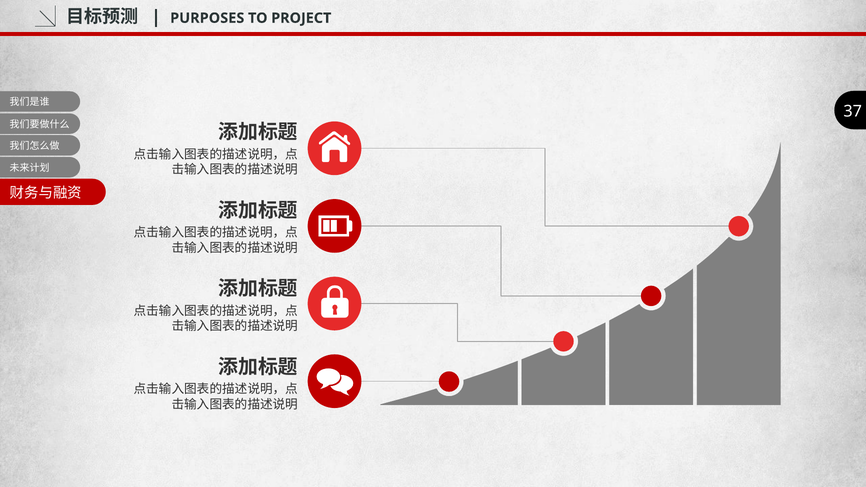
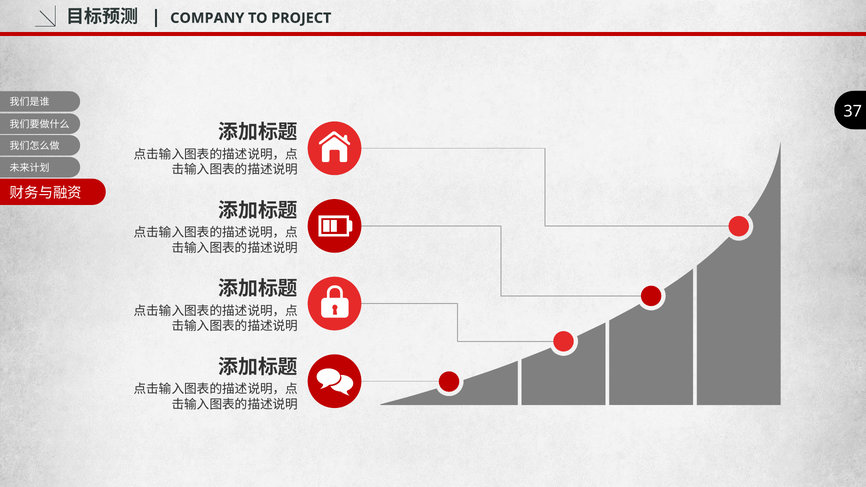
PURPOSES: PURPOSES -> COMPANY
